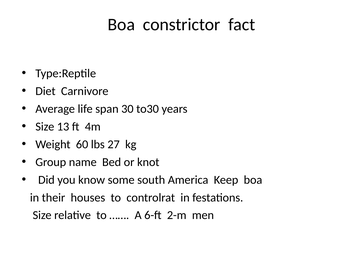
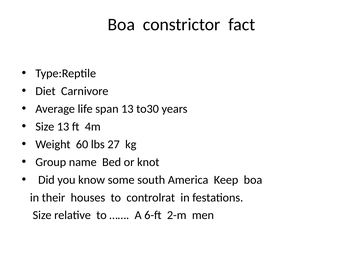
span 30: 30 -> 13
